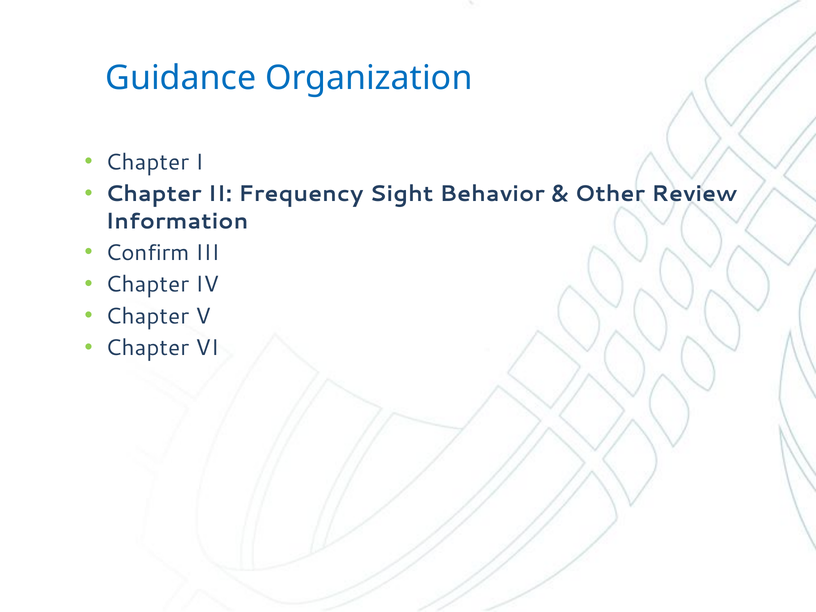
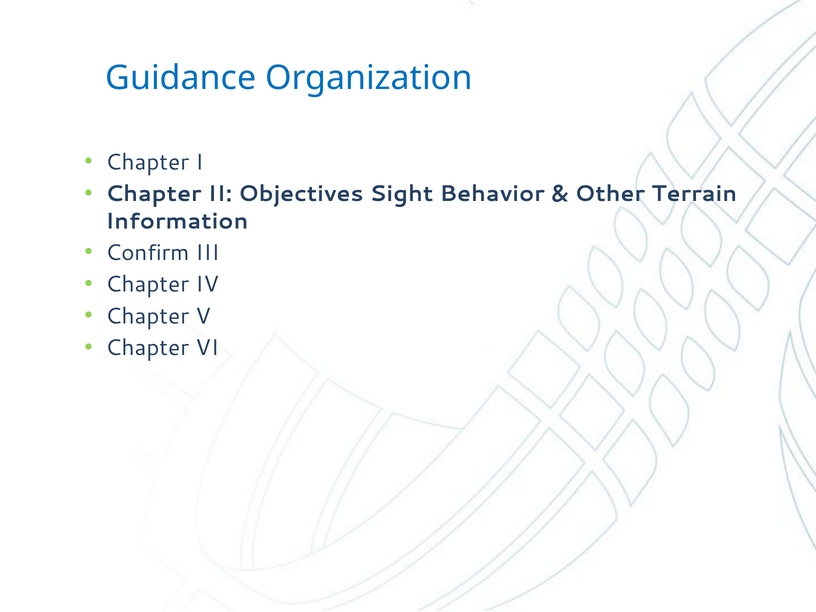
Frequency: Frequency -> Objectives
Review: Review -> Terrain
